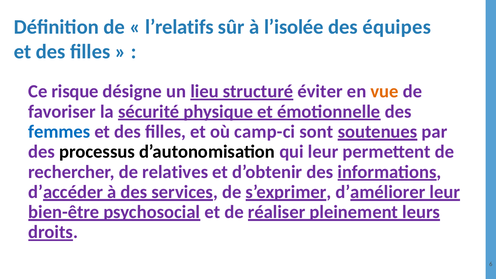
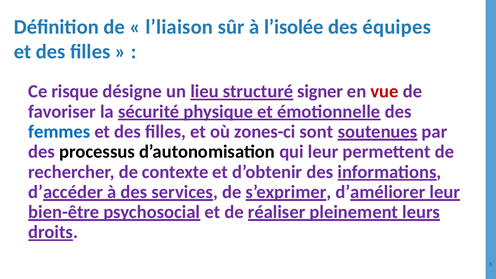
l’relatifs: l’relatifs -> l’liaison
éviter: éviter -> signer
vue colour: orange -> red
camp-ci: camp-ci -> zones-ci
relatives: relatives -> contexte
